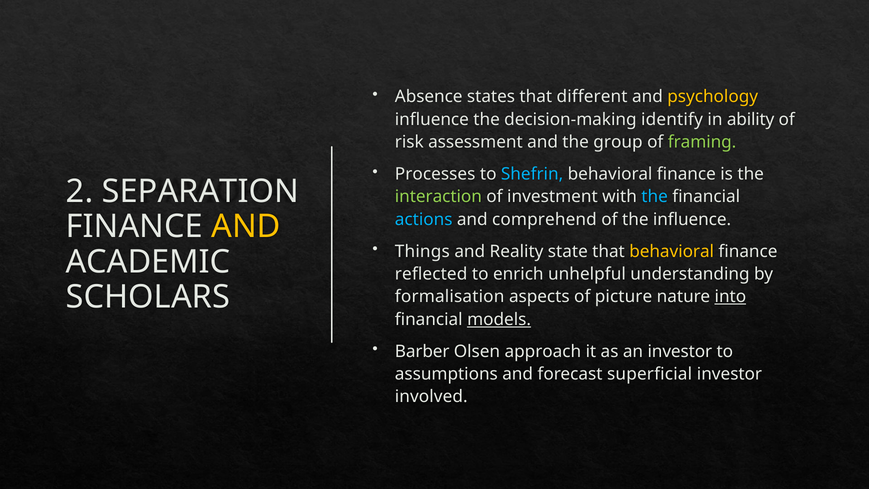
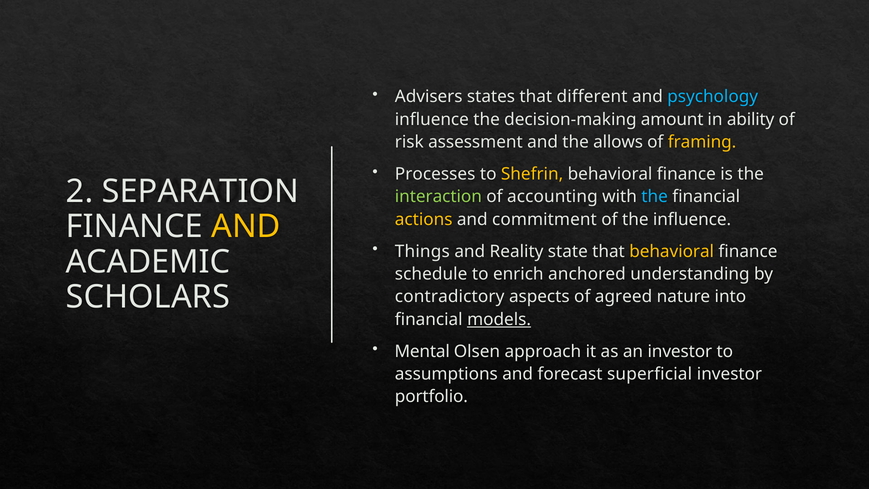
Absence: Absence -> Advisers
psychology colour: yellow -> light blue
identify: identify -> amount
group: group -> allows
framing colour: light green -> yellow
Shefrin colour: light blue -> yellow
investment: investment -> accounting
actions colour: light blue -> yellow
comprehend: comprehend -> commitment
reflected: reflected -> schedule
unhelpful: unhelpful -> anchored
formalisation: formalisation -> contradictory
picture: picture -> agreed
into underline: present -> none
Barber: Barber -> Mental
involved: involved -> portfolio
